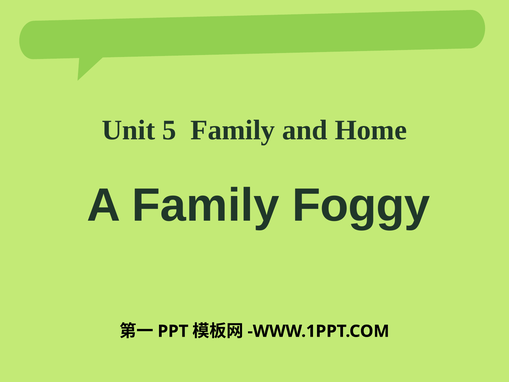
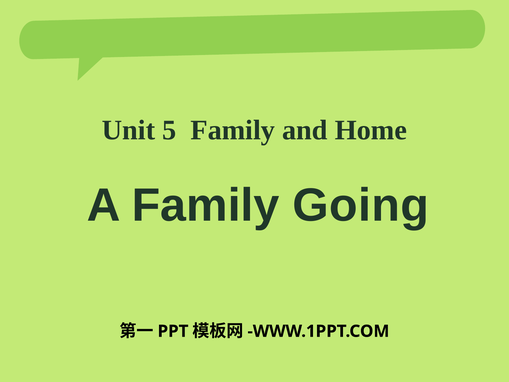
Foggy: Foggy -> Going
